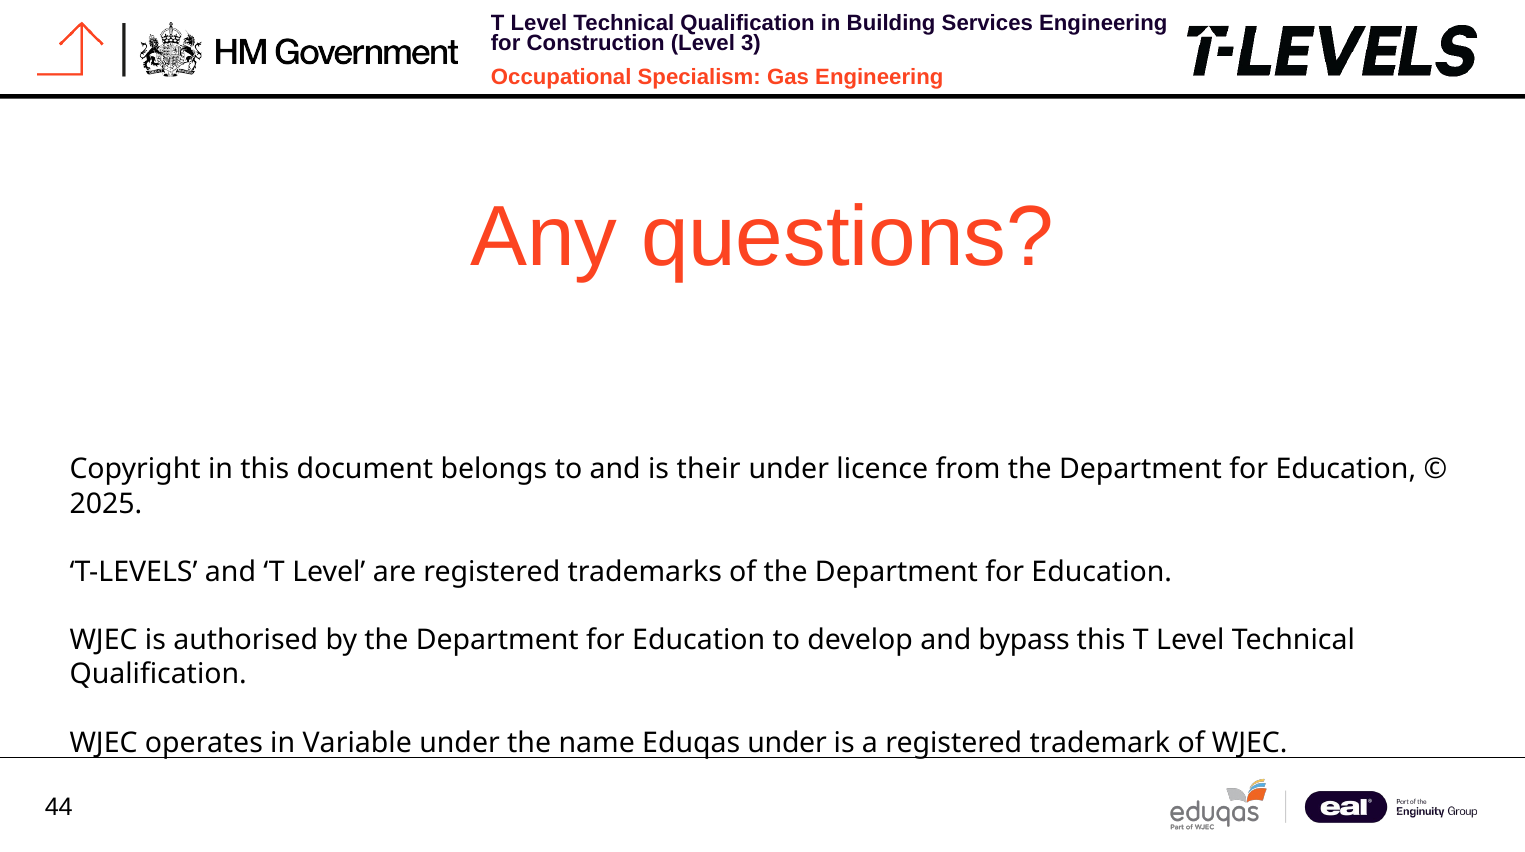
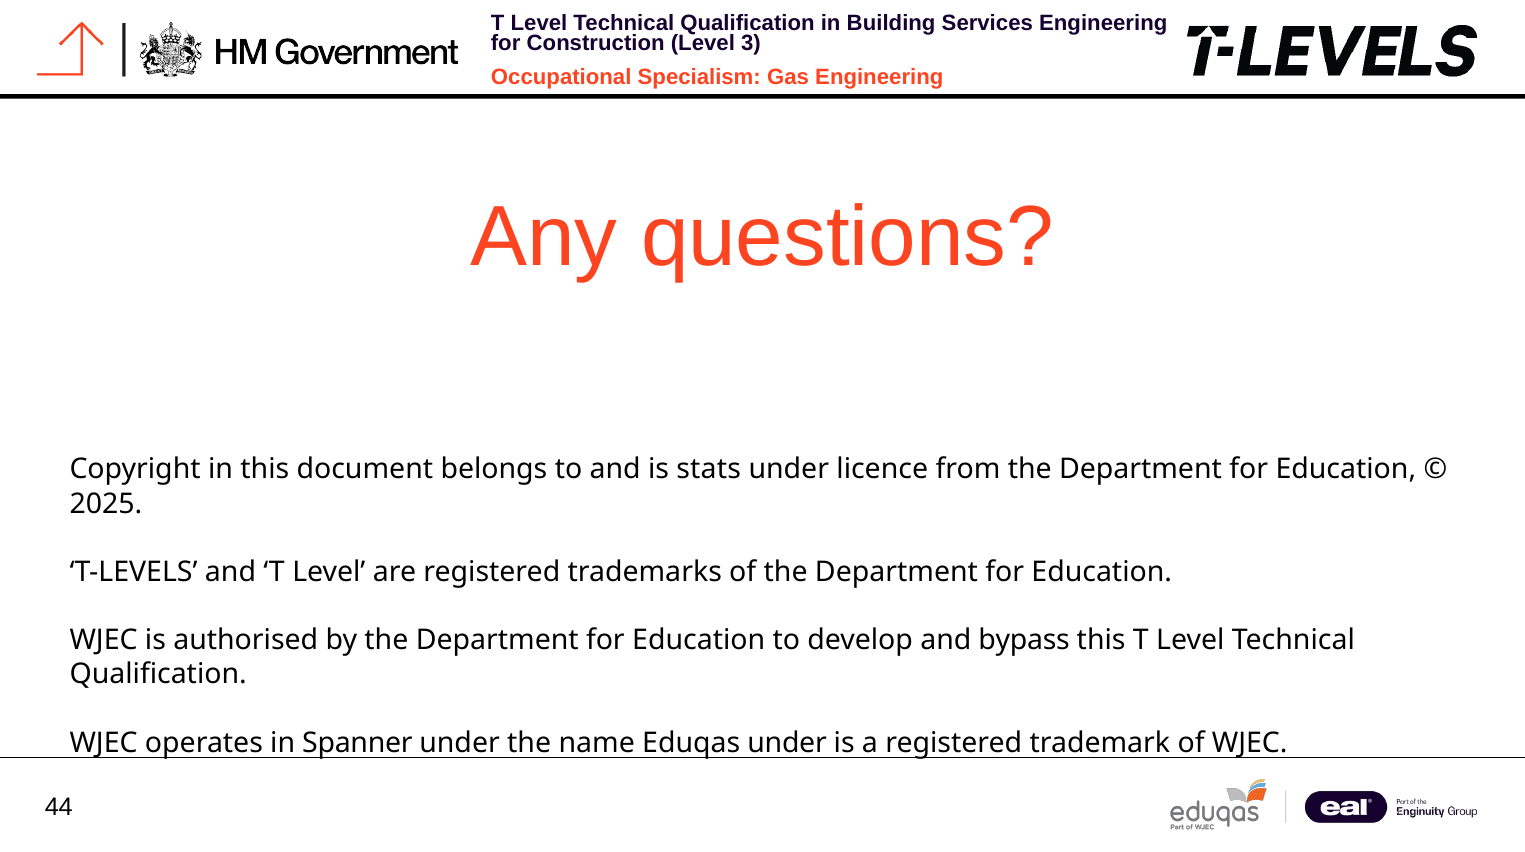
their: their -> stats
Variable: Variable -> Spanner
